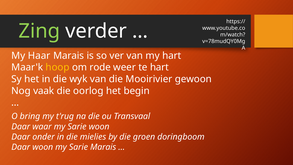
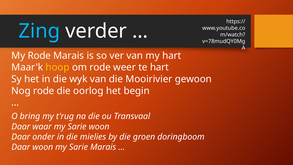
Zing colour: light green -> light blue
My Haar: Haar -> Rode
Nog vaak: vaak -> rode
